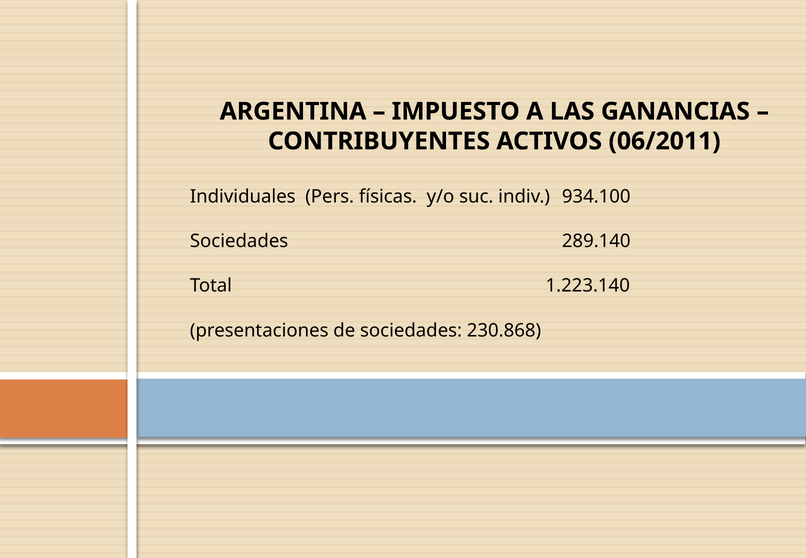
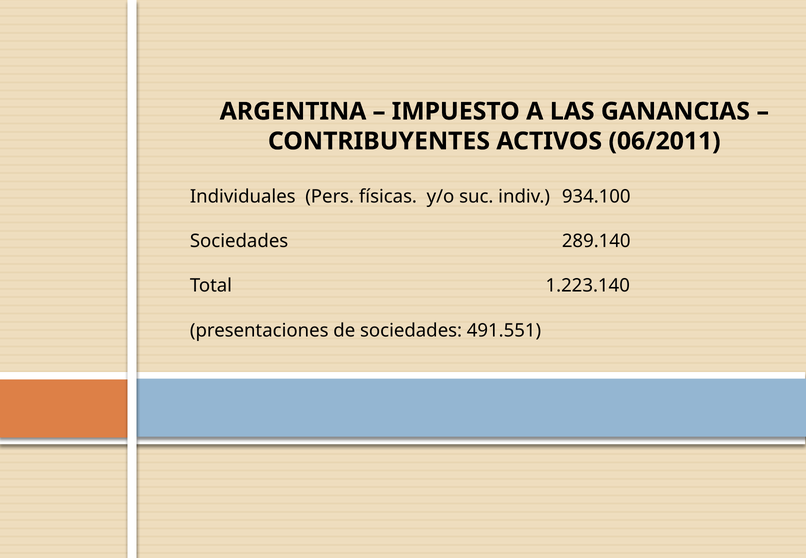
230.868: 230.868 -> 491.551
